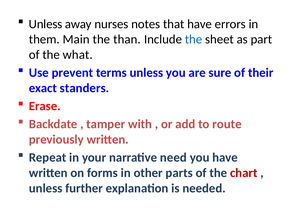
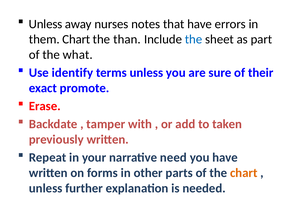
them Main: Main -> Chart
prevent: prevent -> identify
standers: standers -> promote
route: route -> taken
chart at (244, 173) colour: red -> orange
